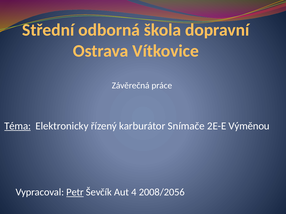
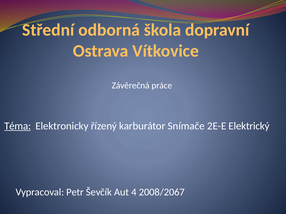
Výměnou: Výměnou -> Elektrický
Petr underline: present -> none
2008/2056: 2008/2056 -> 2008/2067
